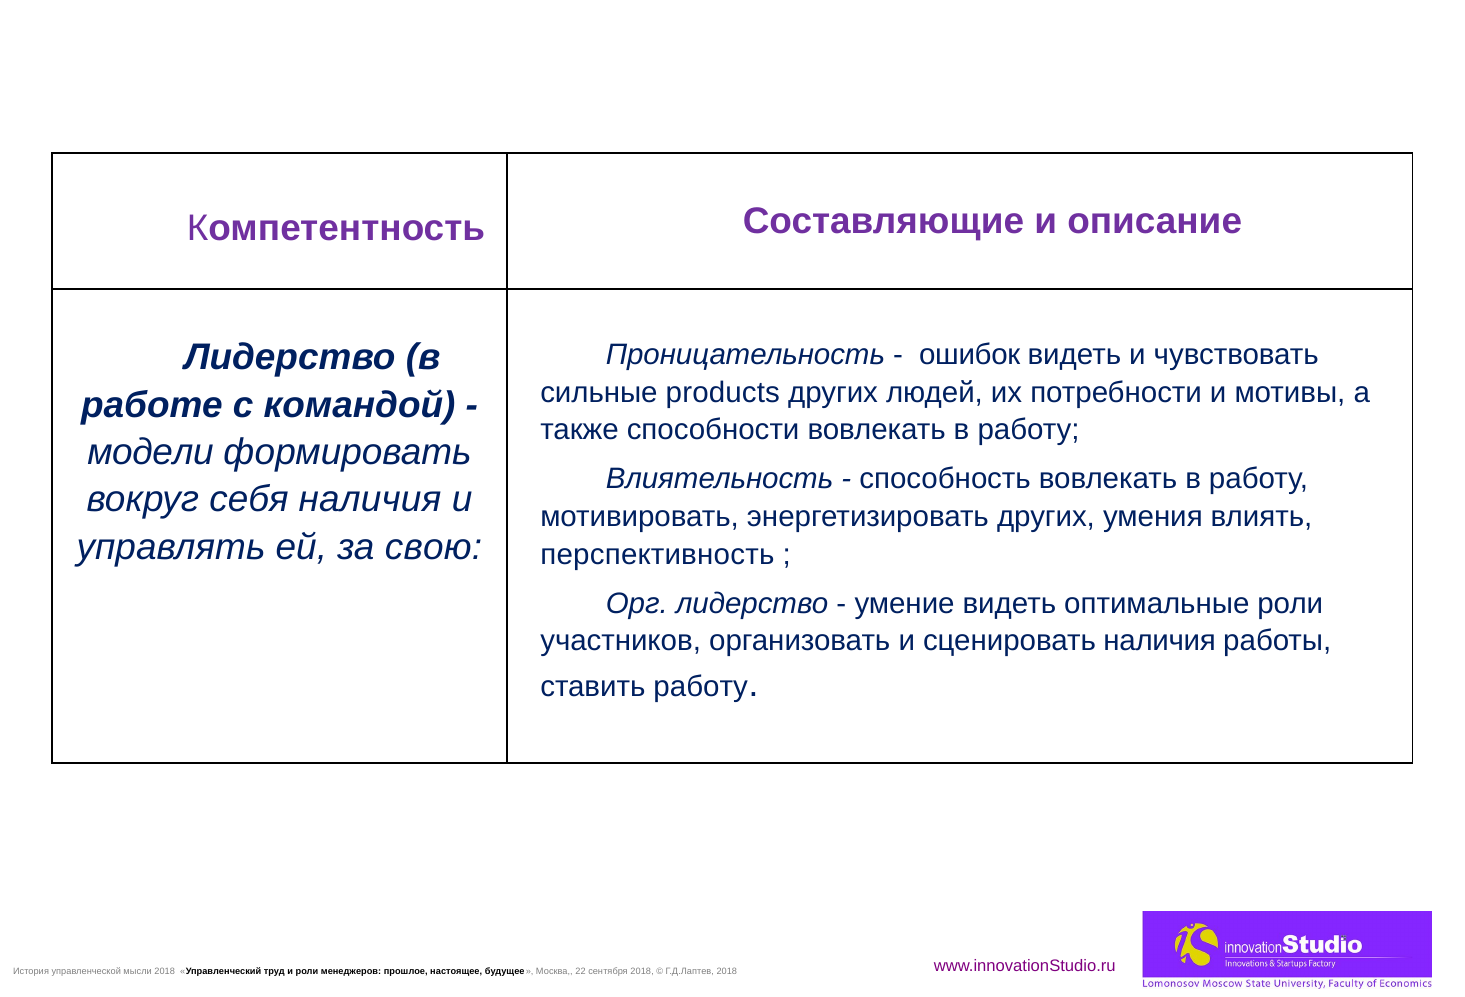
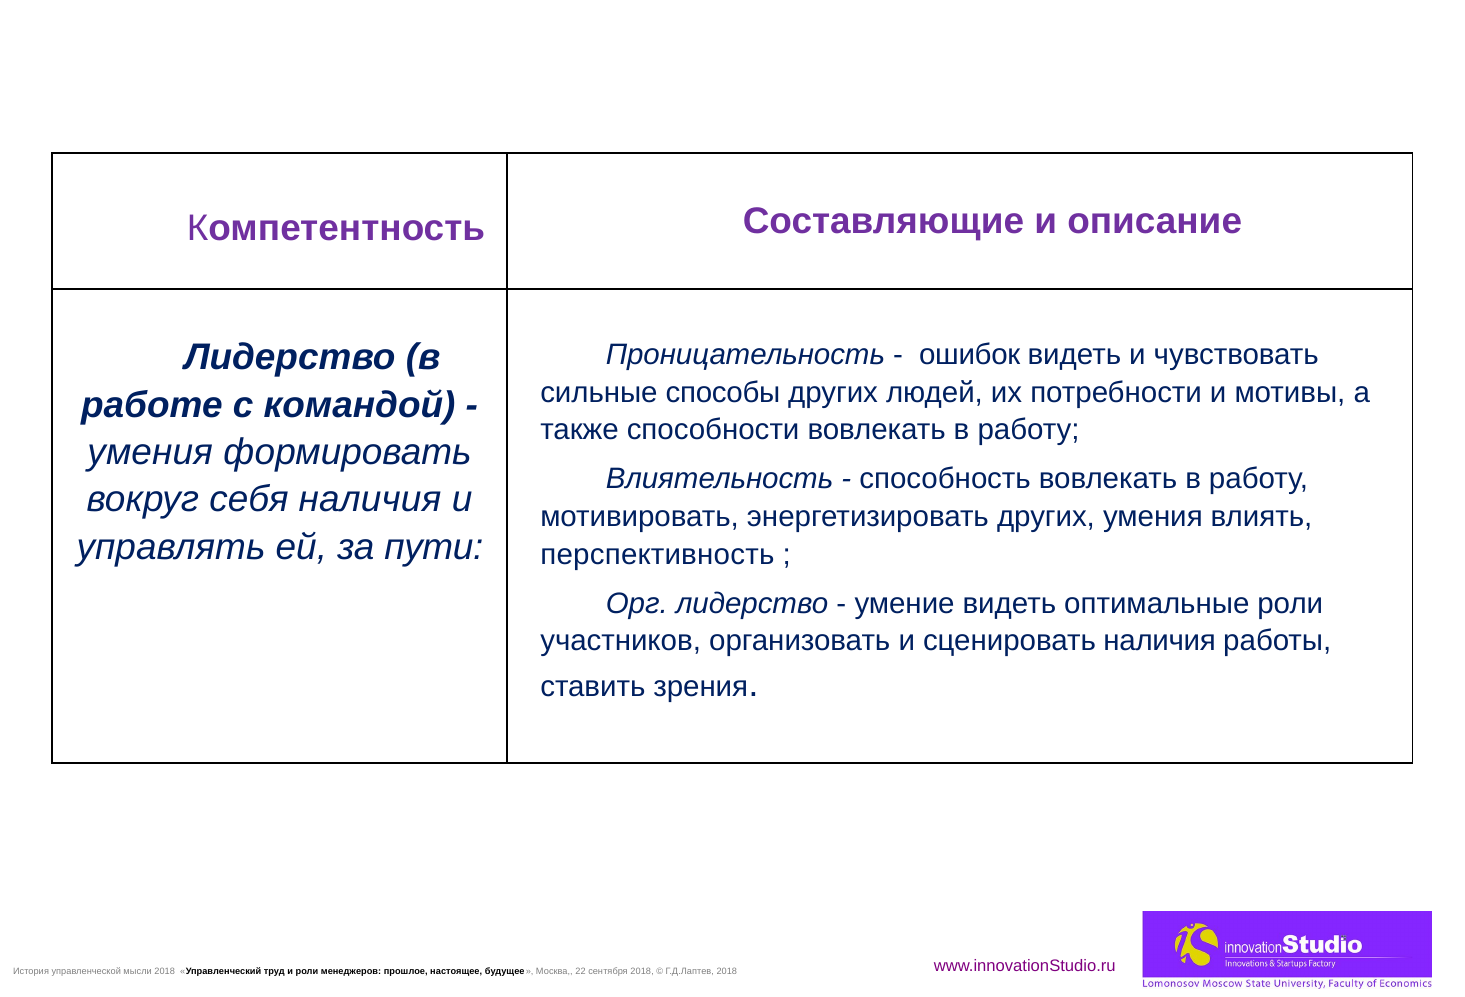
products: products -> способы
модели at (150, 452): модели -> умения
свою: свою -> пути
ставить работу: работу -> зрения
